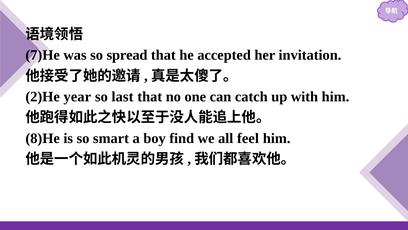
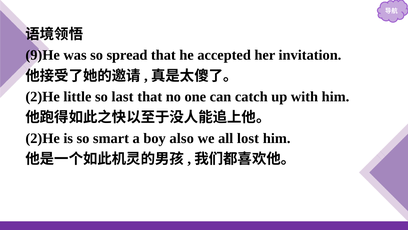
7)He: 7)He -> 9)He
year: year -> little
8)He at (43, 138): 8)He -> 2)He
find: find -> also
feel: feel -> lost
